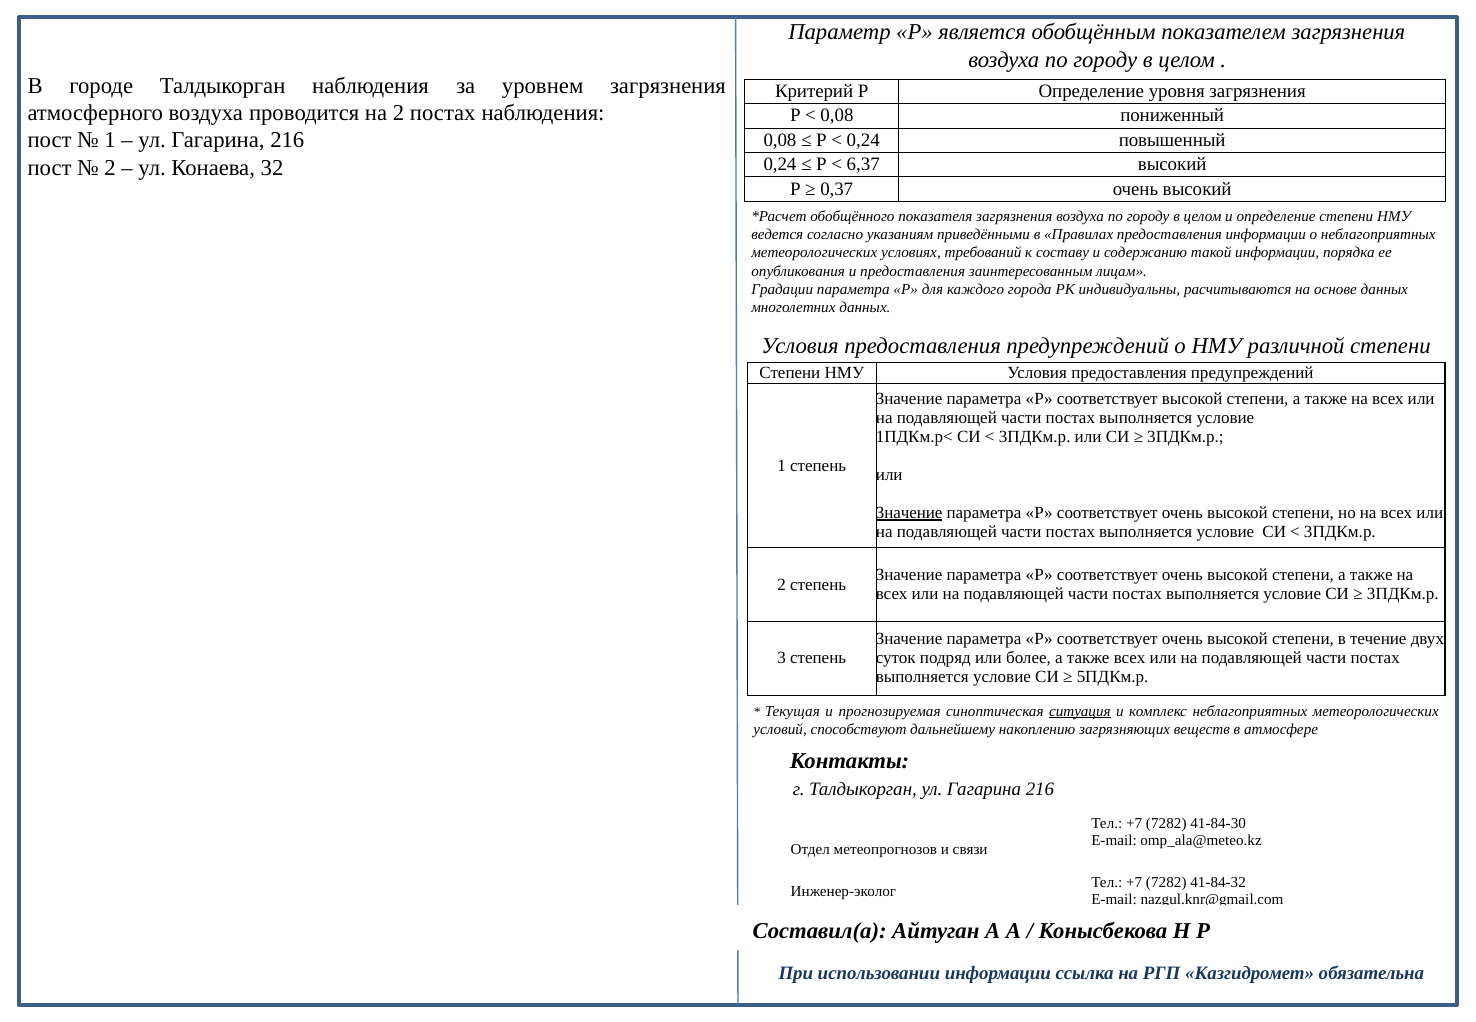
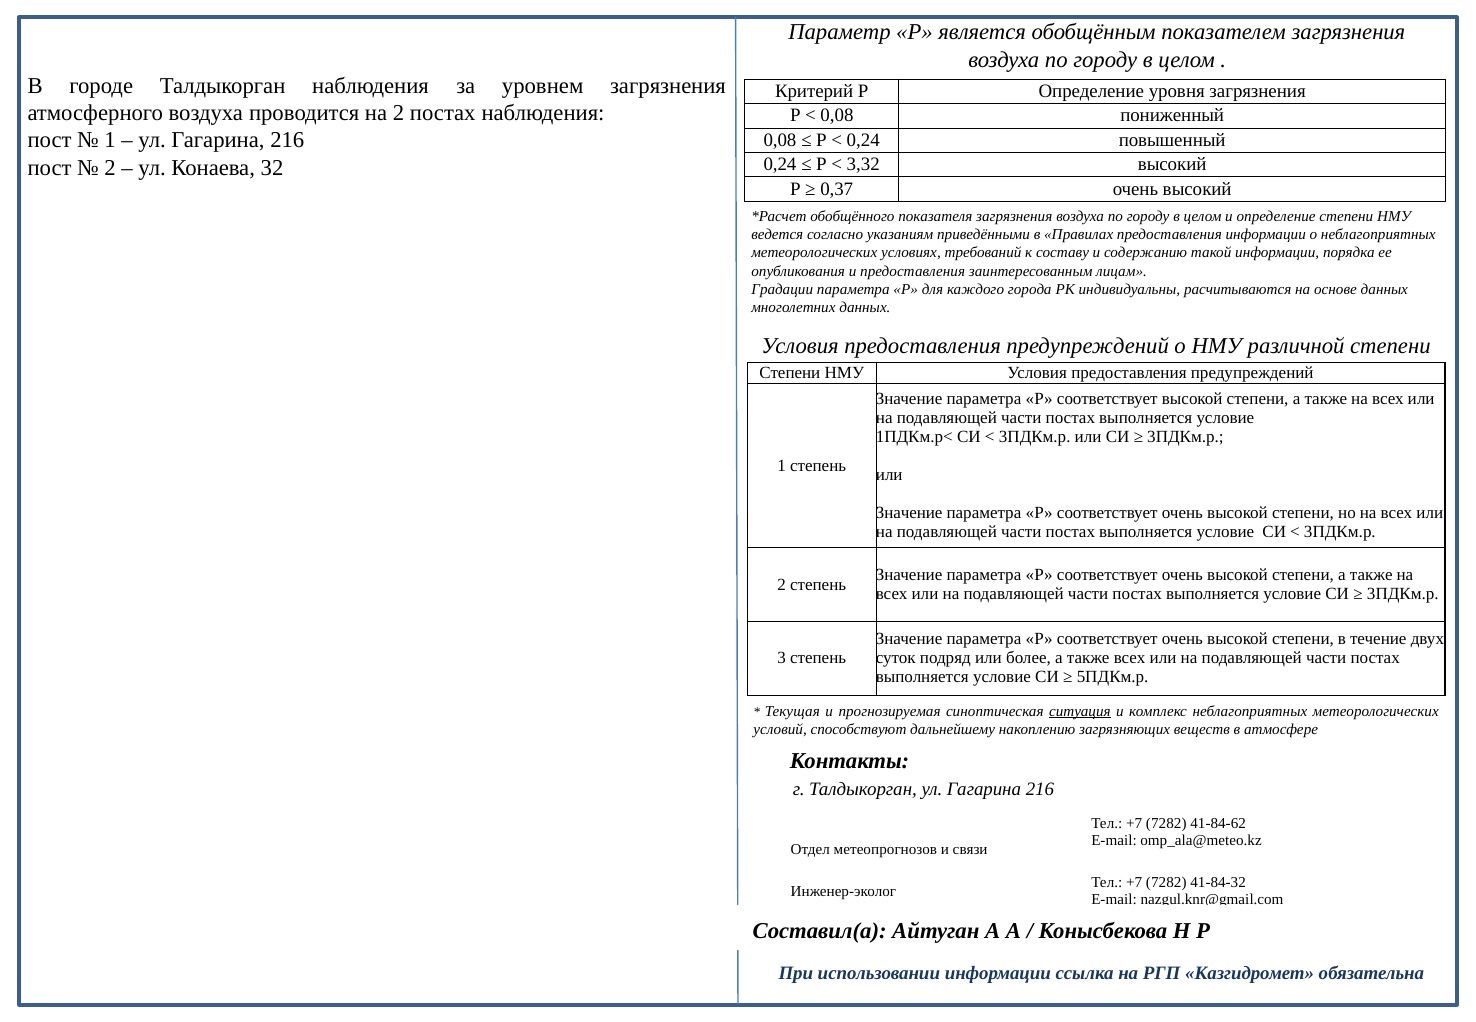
6,37: 6,37 -> 3,32
Значение at (909, 513) underline: present -> none
41-84-30: 41-84-30 -> 41-84-62
